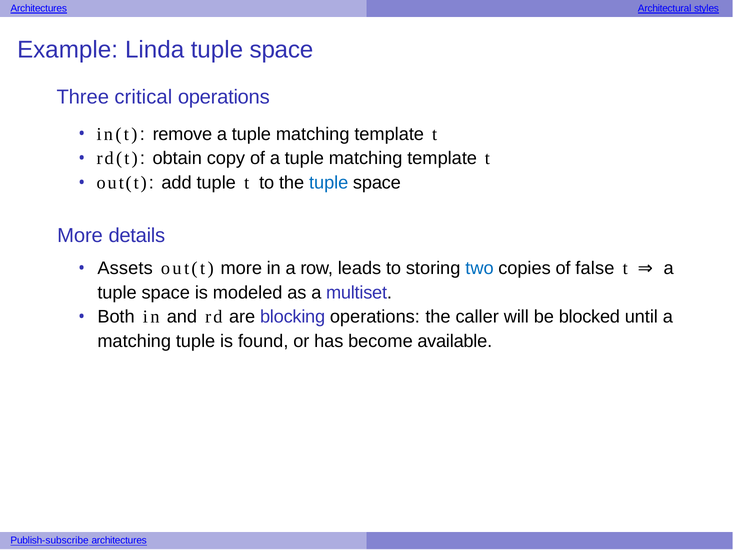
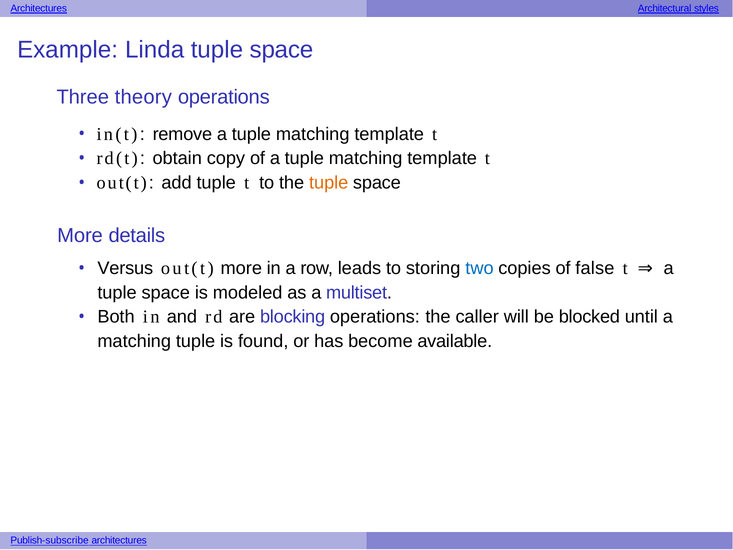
critical: critical -> theory
tuple at (329, 183) colour: blue -> orange
Assets: Assets -> Versus
